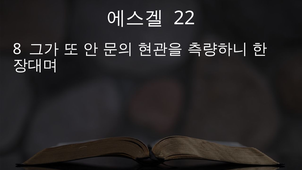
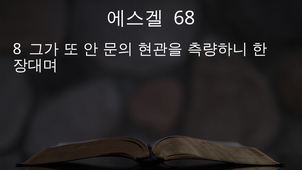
22: 22 -> 68
